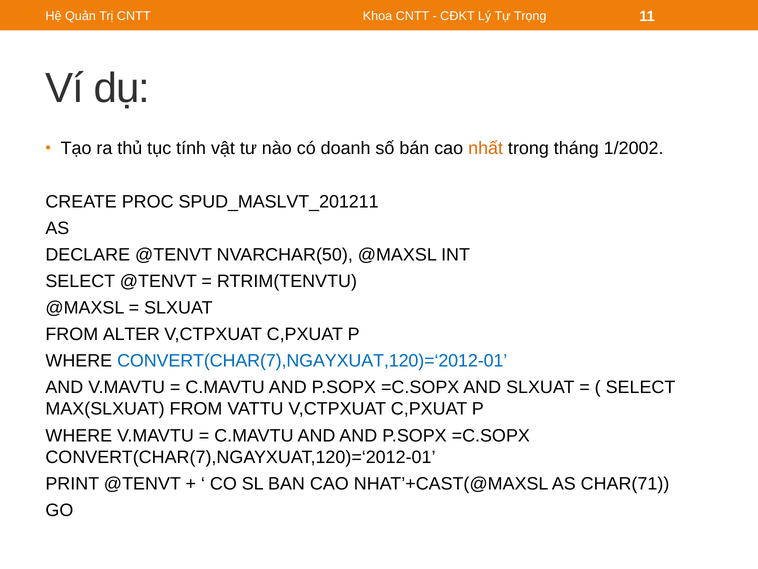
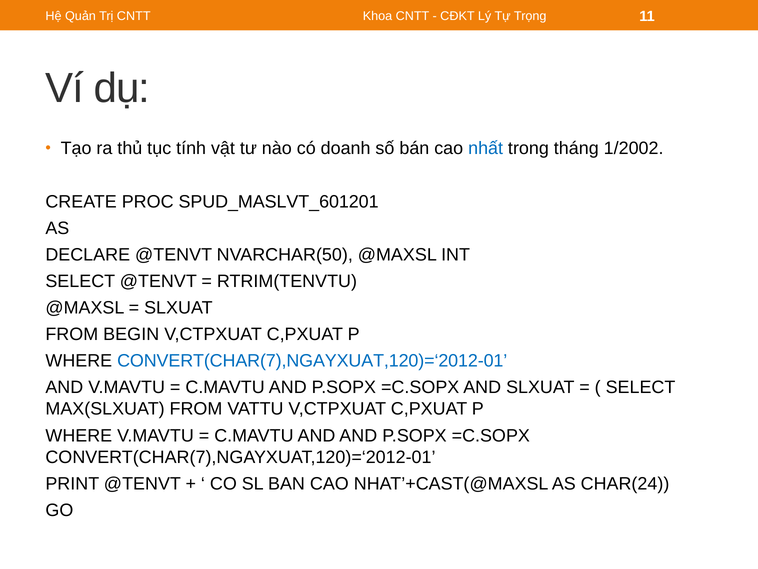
nhất colour: orange -> blue
SPUD_MASLVT_201211: SPUD_MASLVT_201211 -> SPUD_MASLVT_601201
ALTER: ALTER -> BEGIN
CHAR(71: CHAR(71 -> CHAR(24
